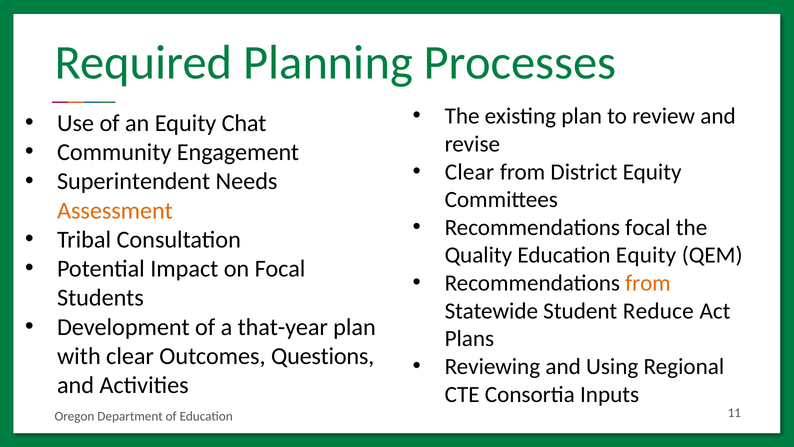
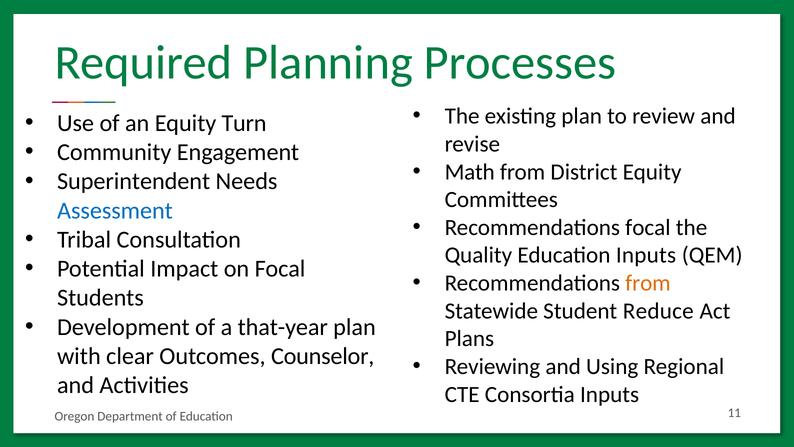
Chat: Chat -> Turn
Clear at (469, 172): Clear -> Math
Assessment colour: orange -> blue
Education Equity: Equity -> Inputs
Questions: Questions -> Counselor
